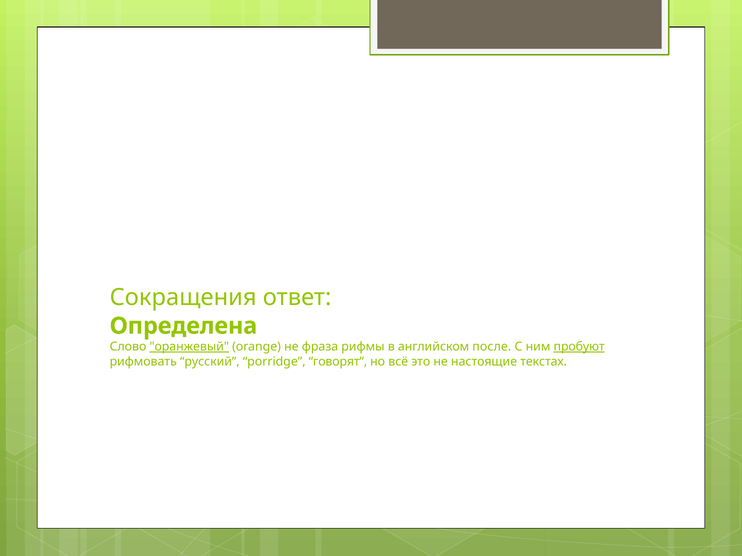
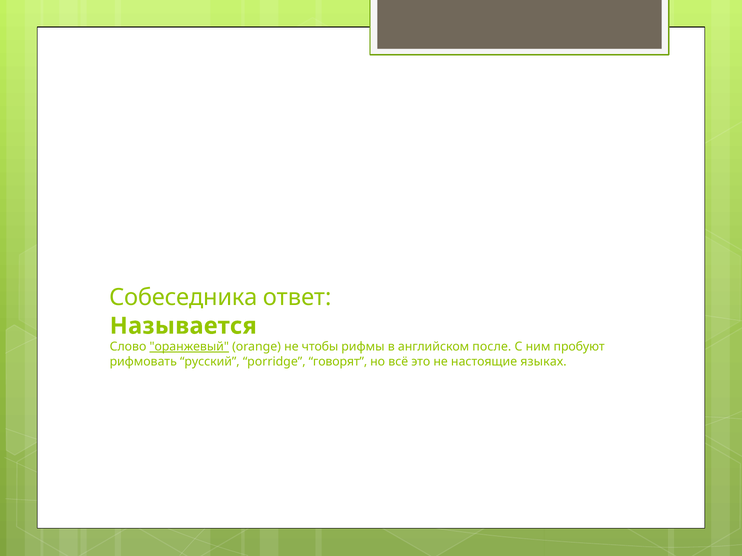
Сокращения: Сокращения -> Собеседника
Определена: Определена -> Называется
фраза: фраза -> чтобы
пробуют underline: present -> none
текстах: текстах -> языках
